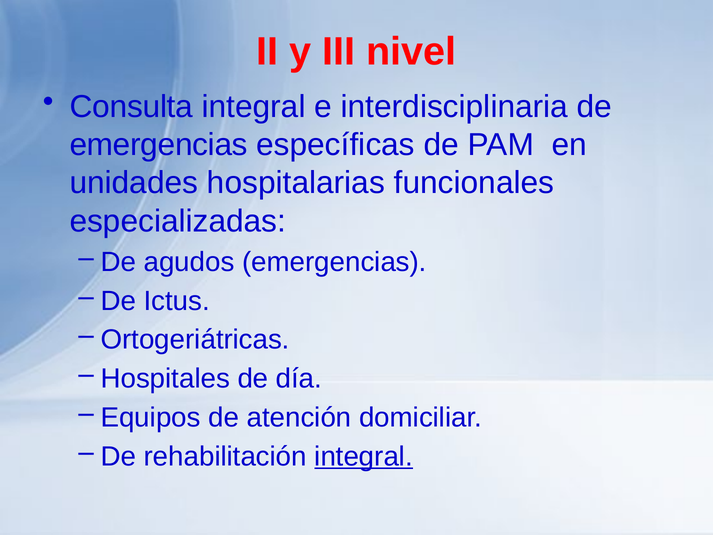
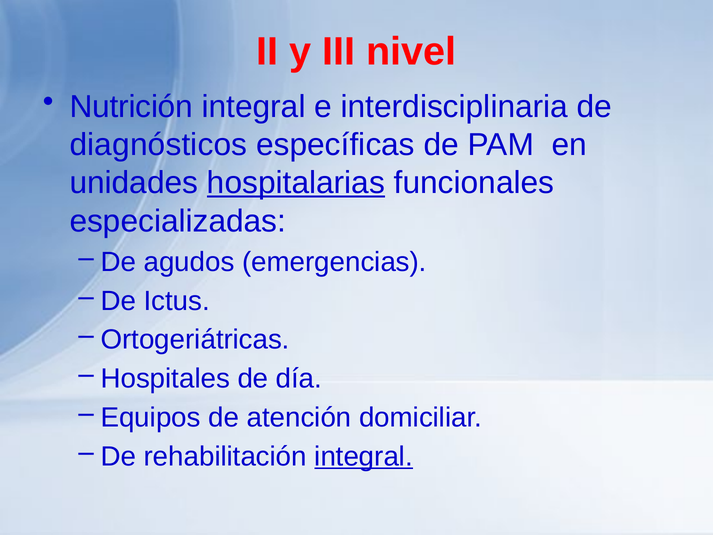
Consulta: Consulta -> Nutrición
emergencias at (159, 145): emergencias -> diagnósticos
hospitalarias underline: none -> present
